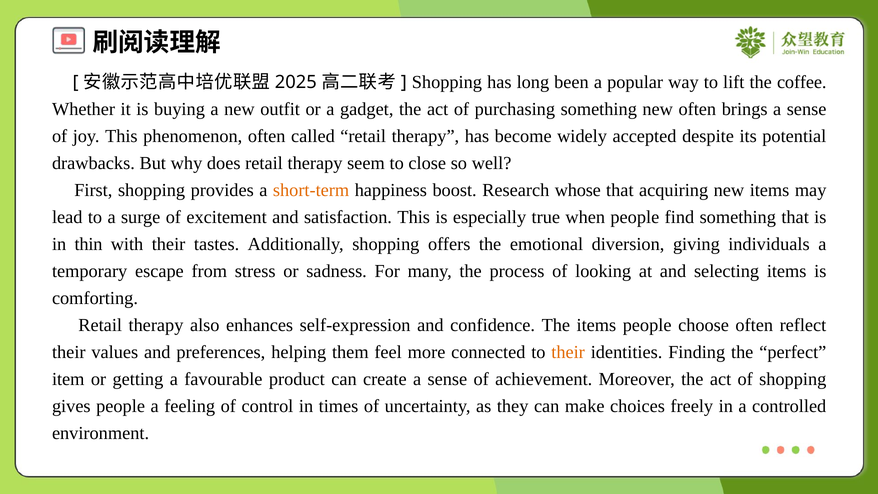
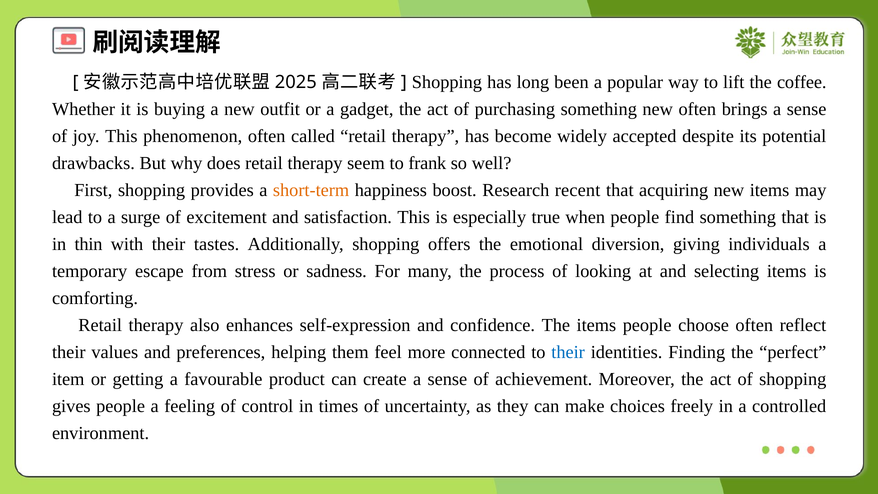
close: close -> frank
whose: whose -> recent
their at (568, 352) colour: orange -> blue
